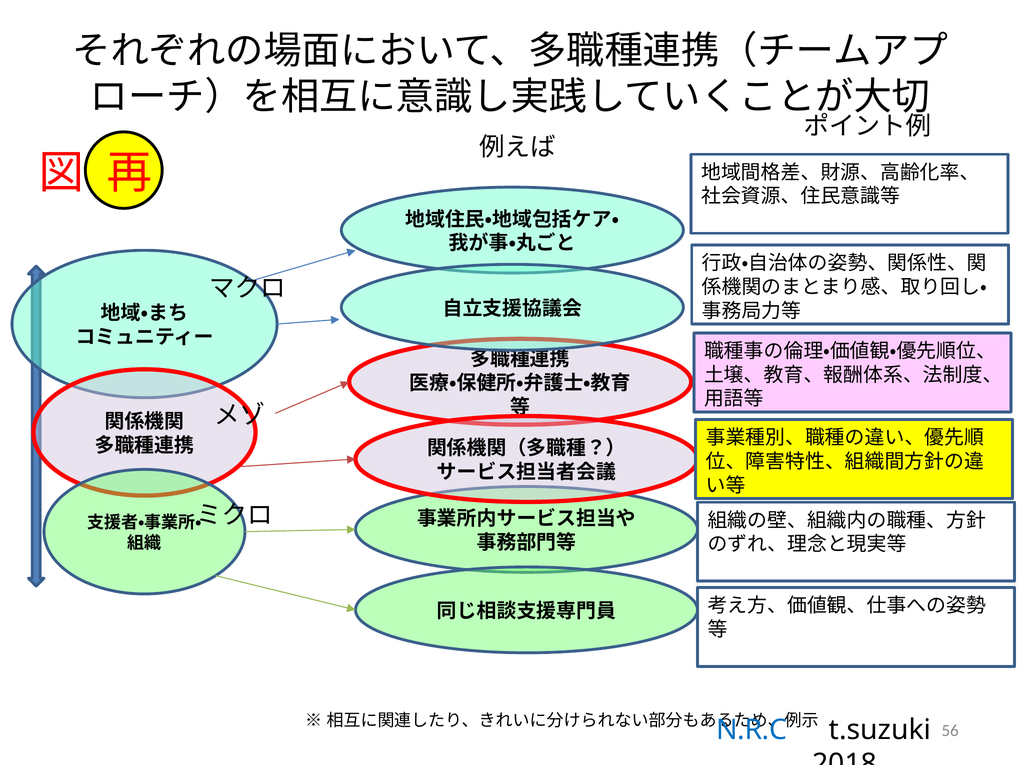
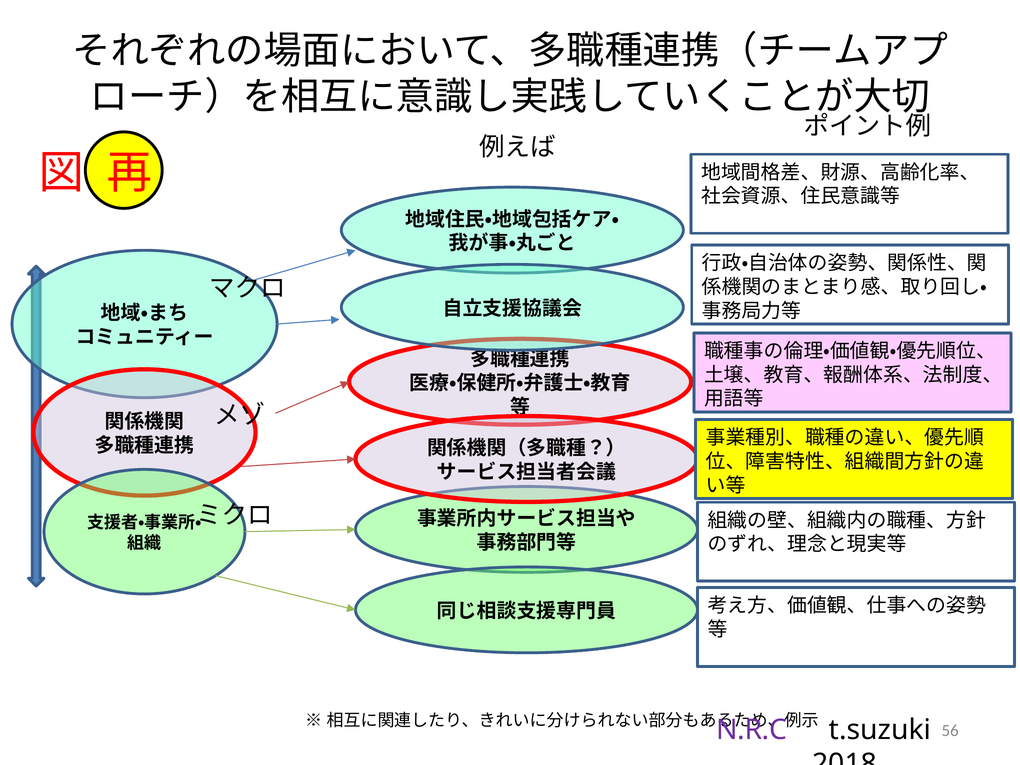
N.R.C colour: blue -> purple
